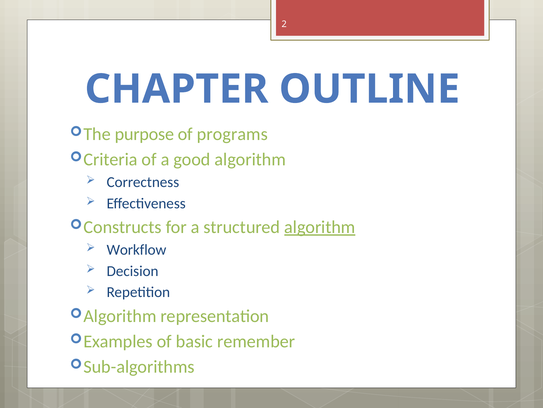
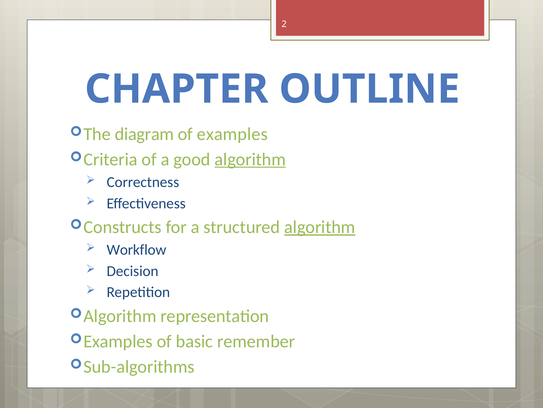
purpose: purpose -> diagram
programs: programs -> examples
algorithm at (250, 159) underline: none -> present
